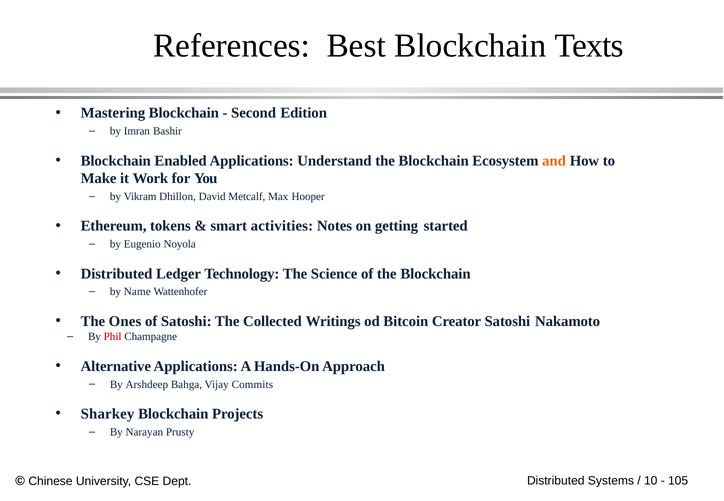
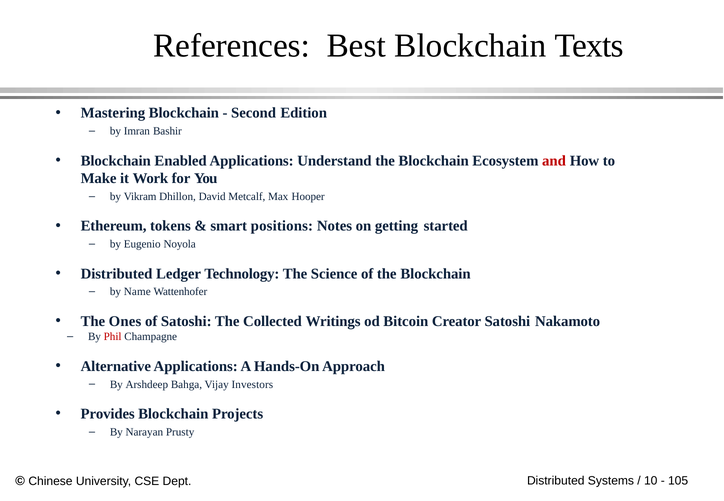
and colour: orange -> red
activities: activities -> positions
Commits: Commits -> Investors
Sharkey: Sharkey -> Provides
